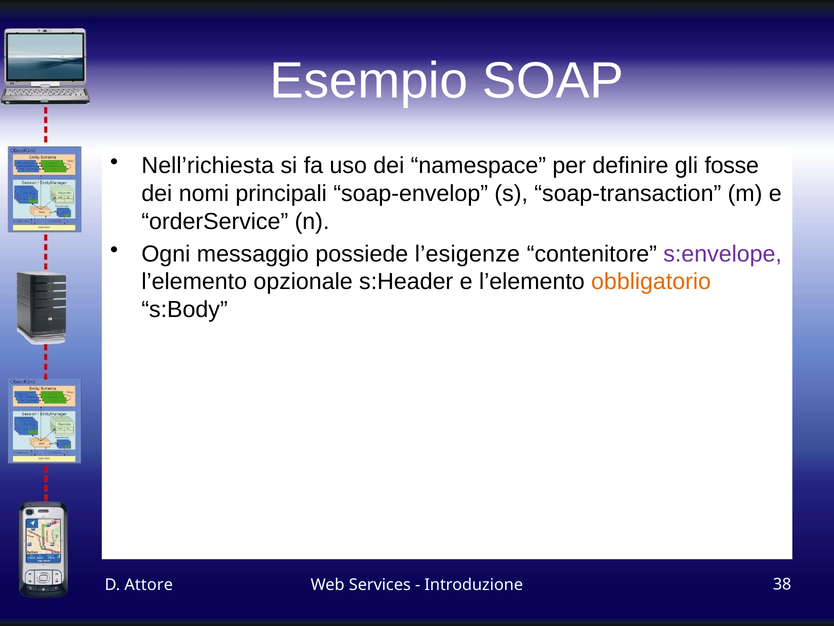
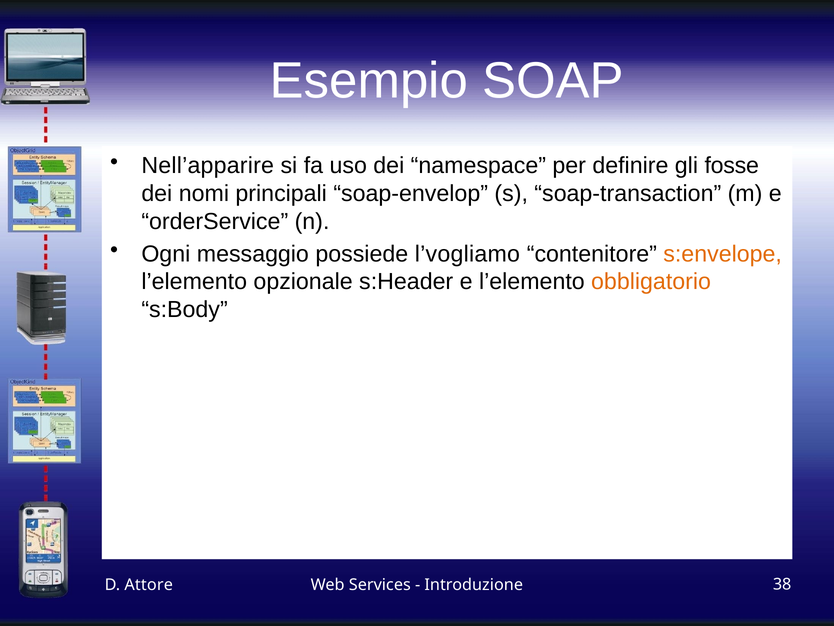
Nell’richiesta: Nell’richiesta -> Nell’apparire
l’esigenze: l’esigenze -> l’vogliamo
s:envelope colour: purple -> orange
